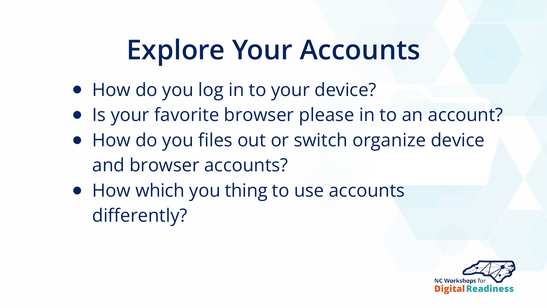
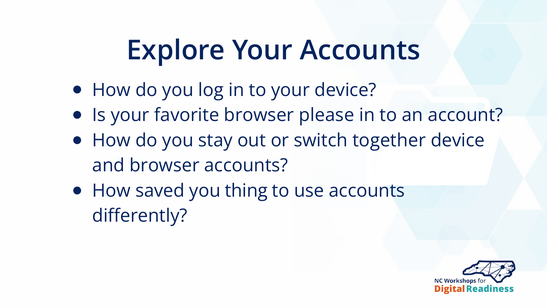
files: files -> stay
organize: organize -> together
which: which -> saved
